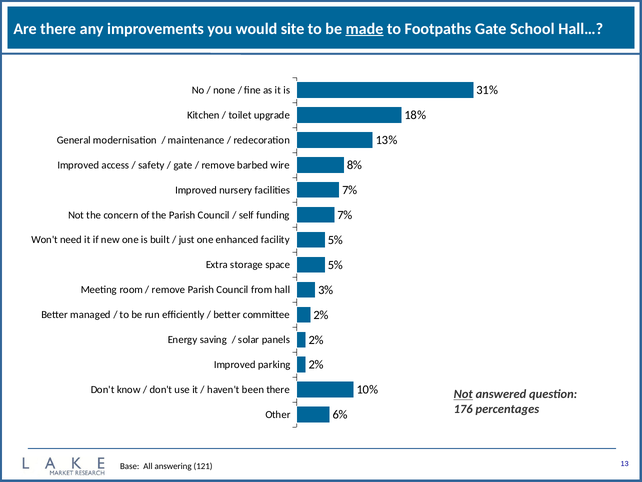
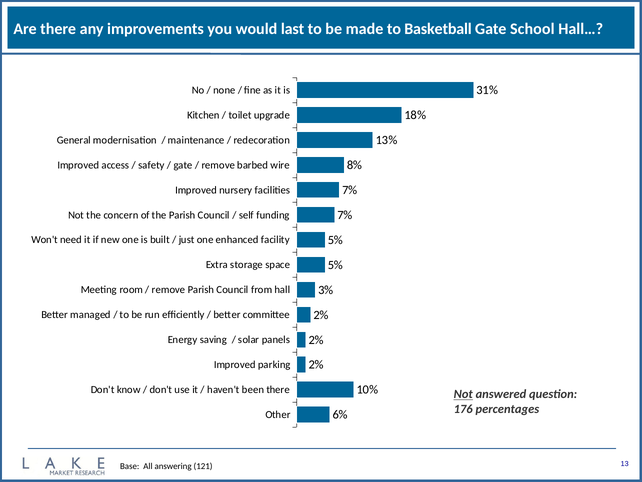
site: site -> last
made underline: present -> none
Footpaths: Footpaths -> Basketball
